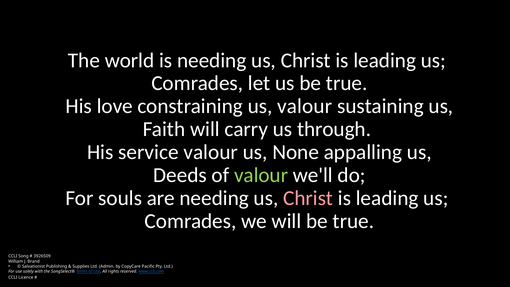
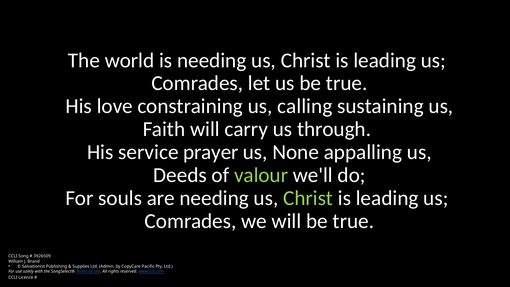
us valour: valour -> calling
service valour: valour -> prayer
Christ at (308, 198) colour: pink -> light green
